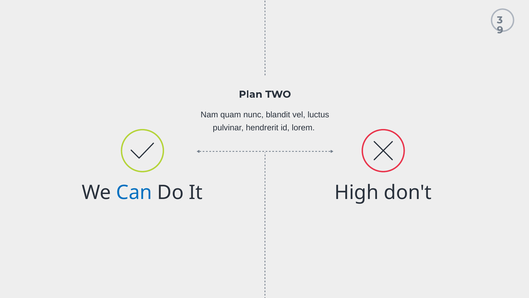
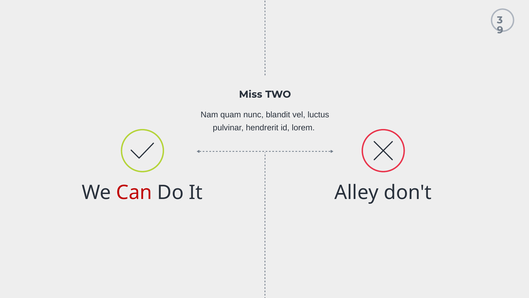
Plan: Plan -> Miss
Can colour: blue -> red
High: High -> Alley
